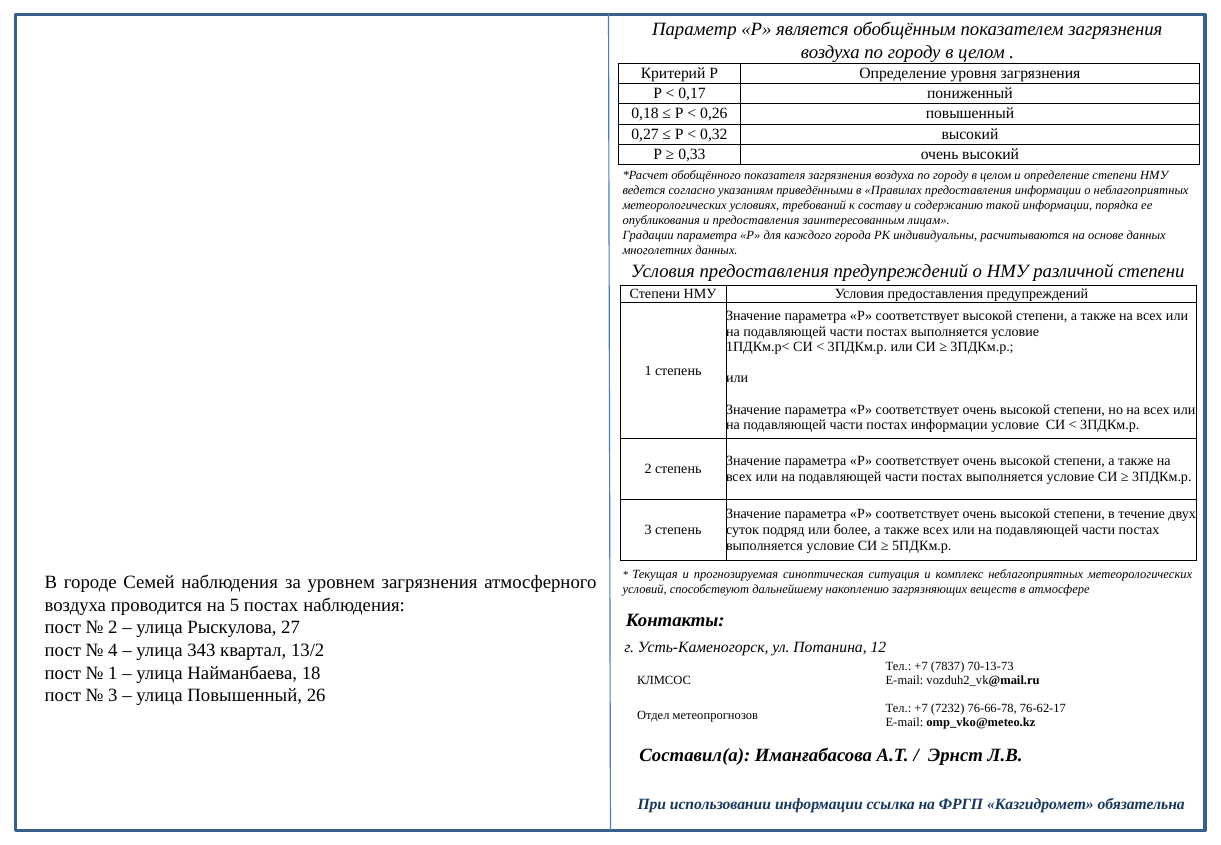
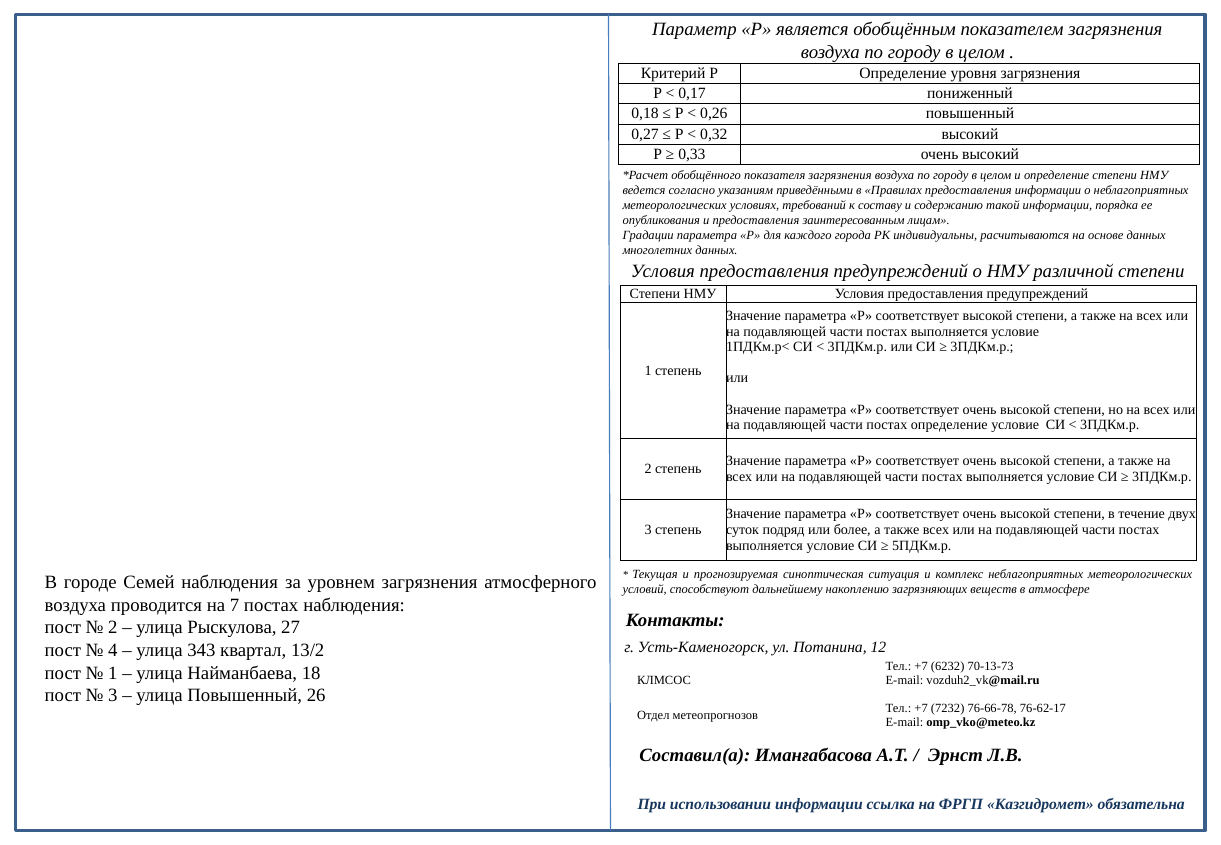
постах информации: информации -> определение
5: 5 -> 7
7837: 7837 -> 6232
